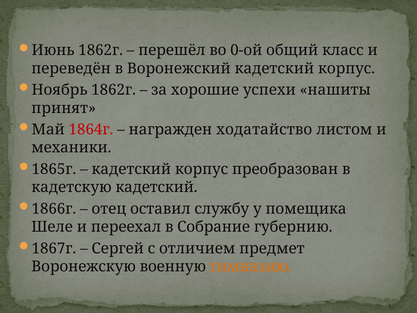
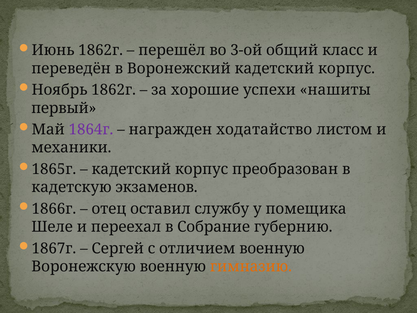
0-ой: 0-ой -> 3-ой
принят: принят -> первый
1864г colour: red -> purple
кадетскую кадетский: кадетский -> экзаменов
отличием предмет: предмет -> военную
